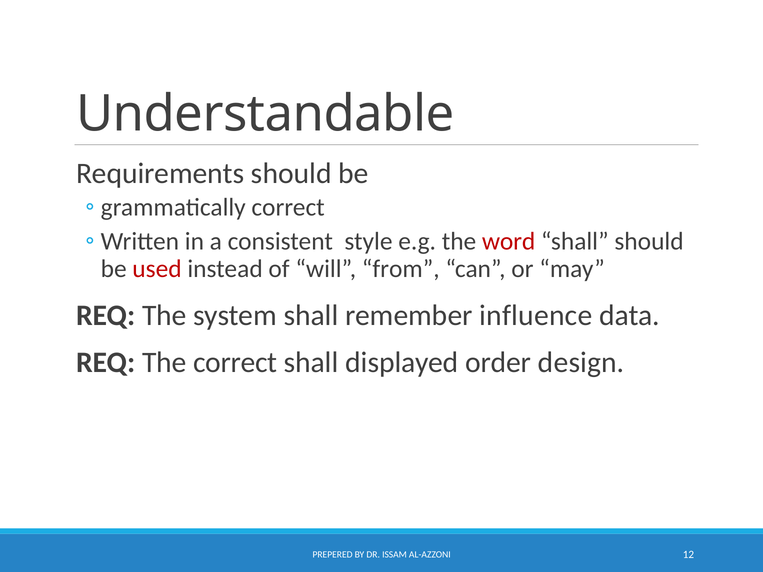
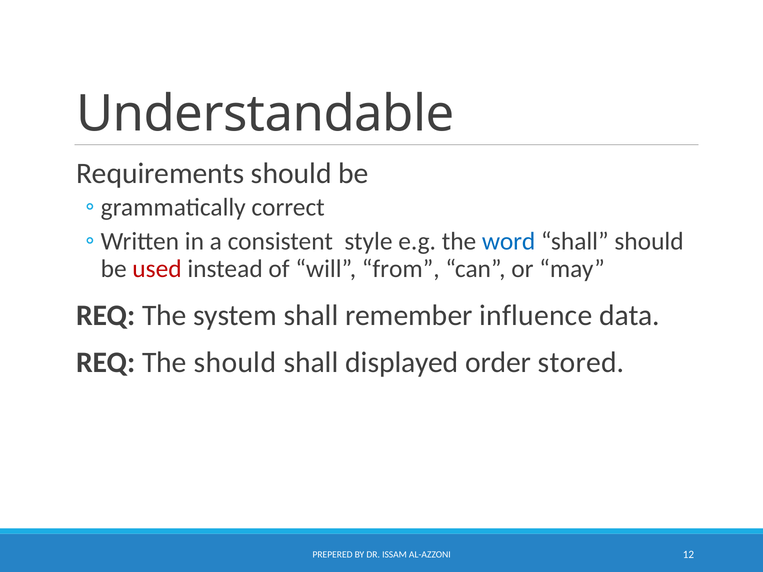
word colour: red -> blue
The correct: correct -> should
design: design -> stored
